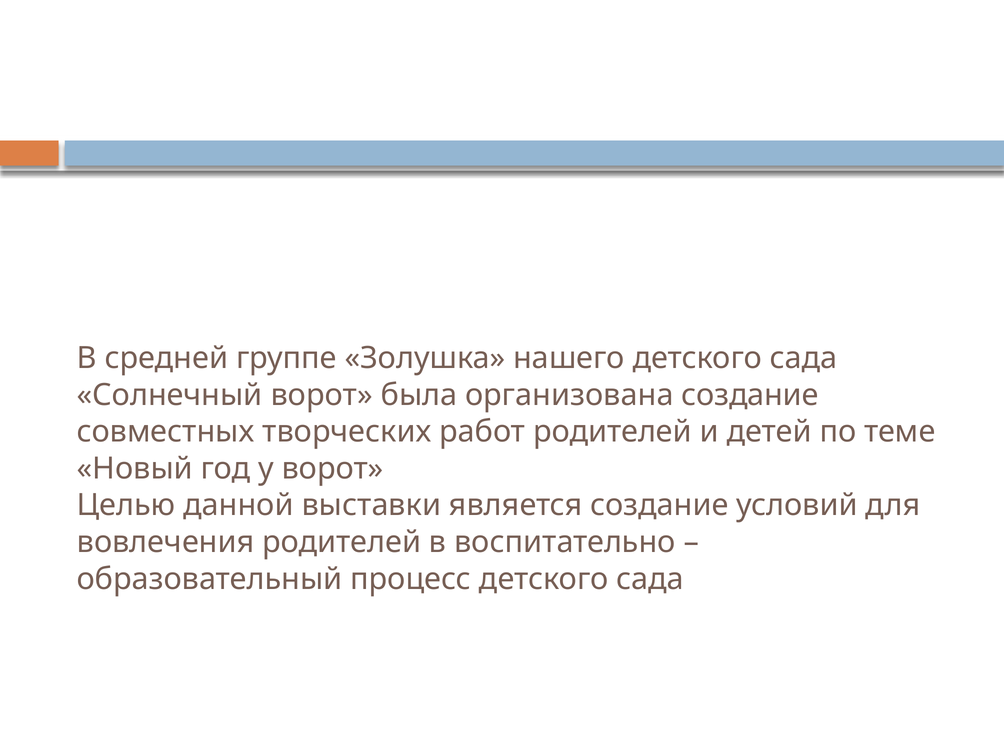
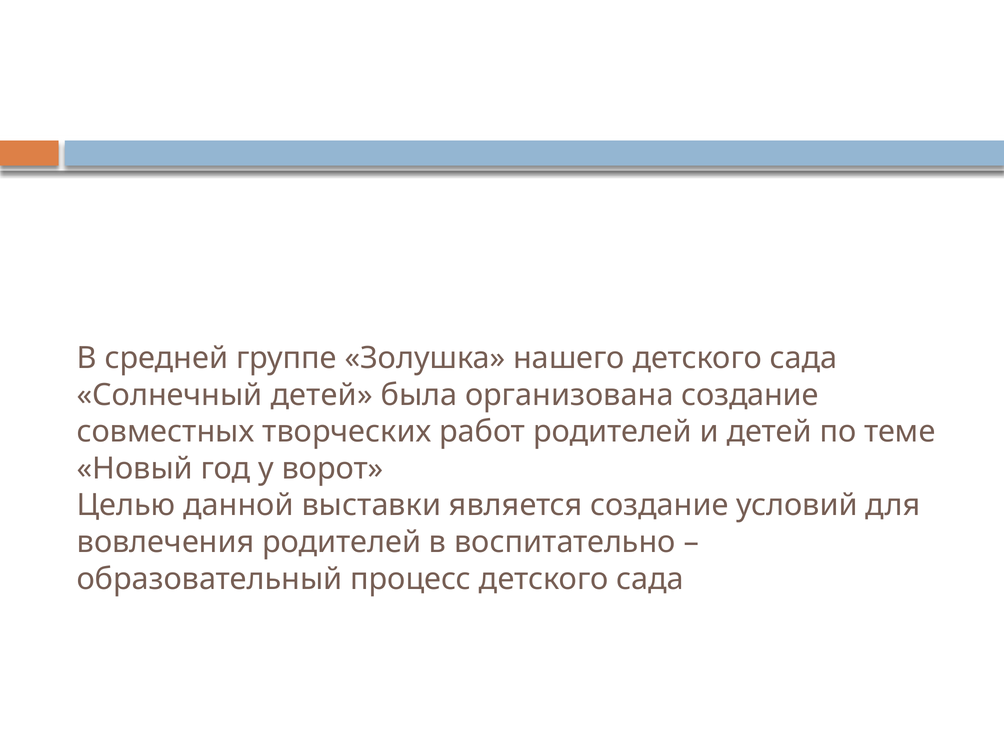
Солнечный ворот: ворот -> детей
